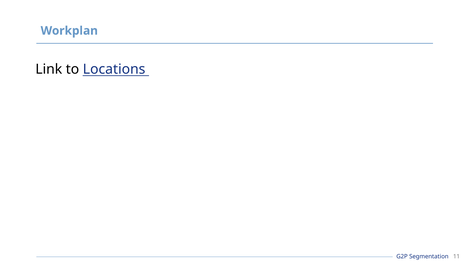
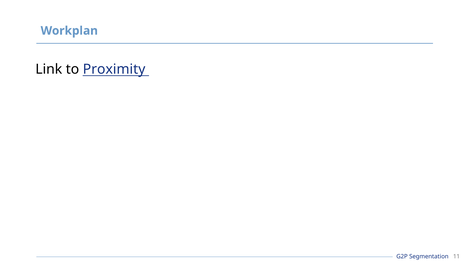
Locations: Locations -> Proximity
